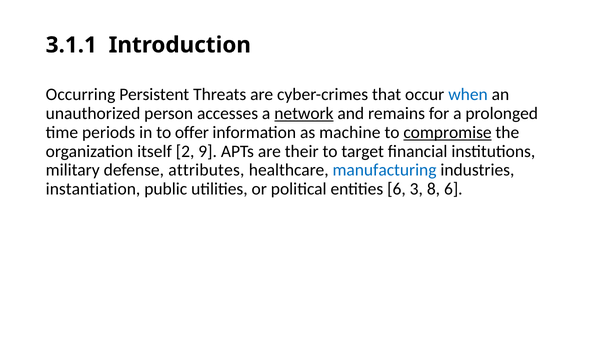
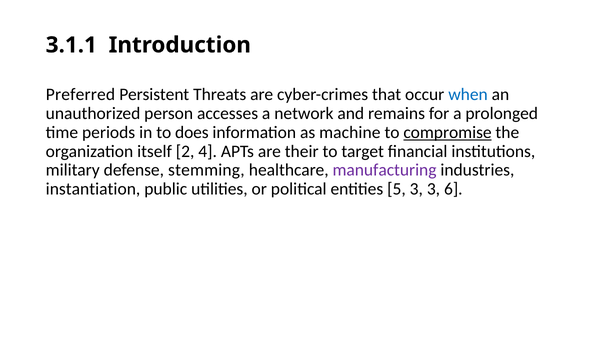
Occurring: Occurring -> Preferred
network underline: present -> none
offer: offer -> does
9: 9 -> 4
attributes: attributes -> stemming
manufacturing colour: blue -> purple
entities 6: 6 -> 5
3 8: 8 -> 3
